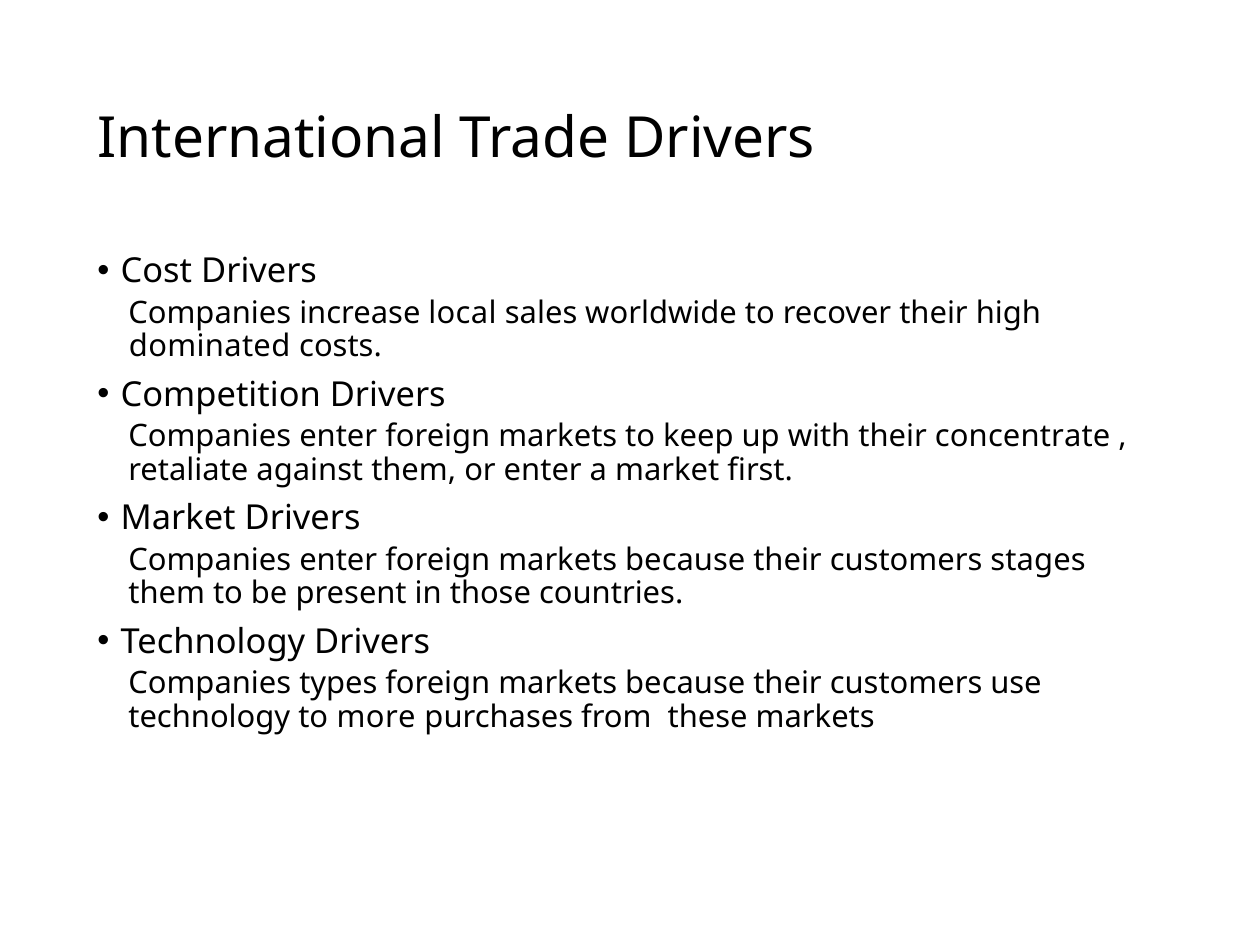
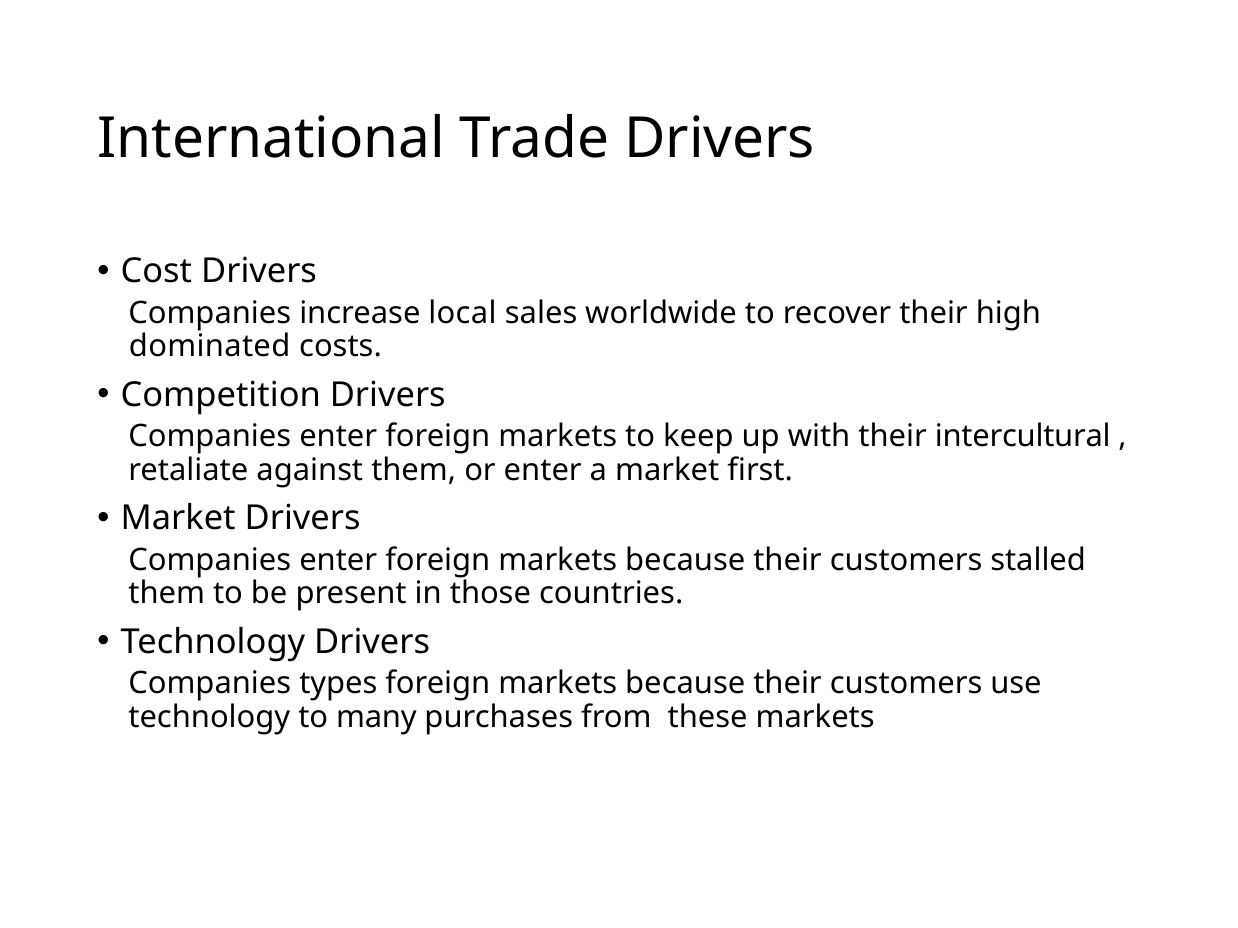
concentrate: concentrate -> intercultural
stages: stages -> stalled
more: more -> many
